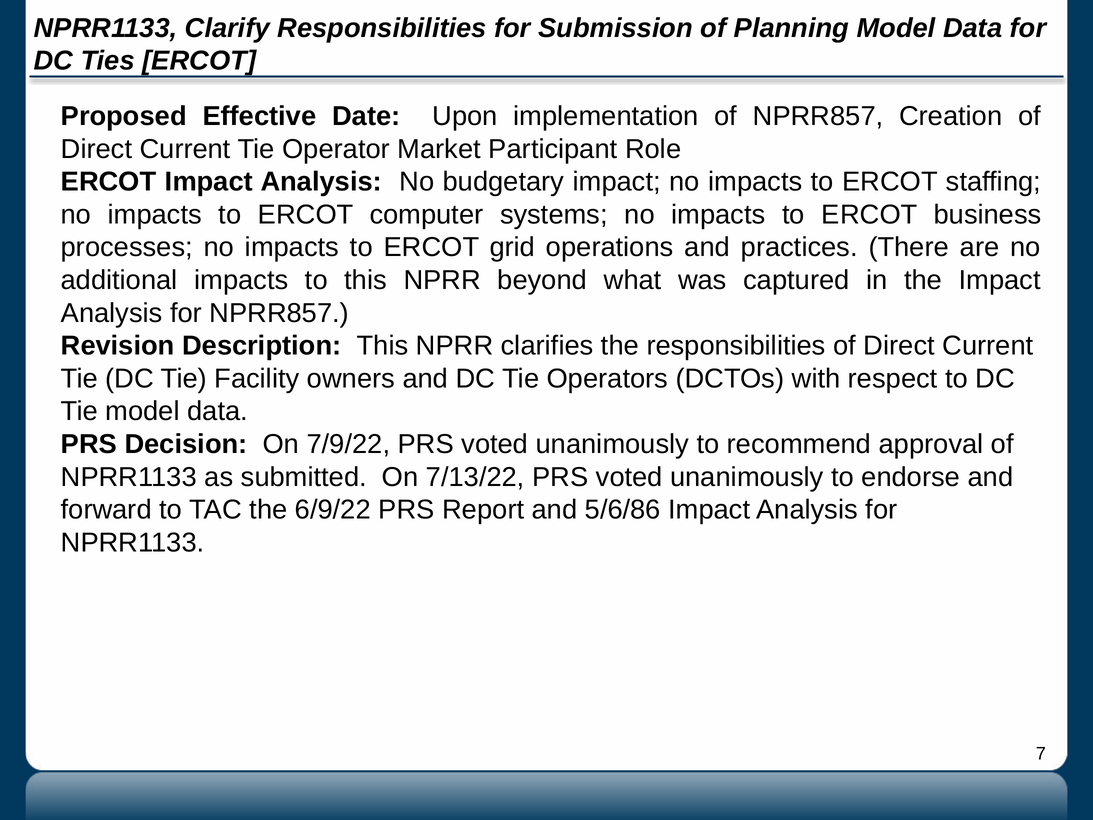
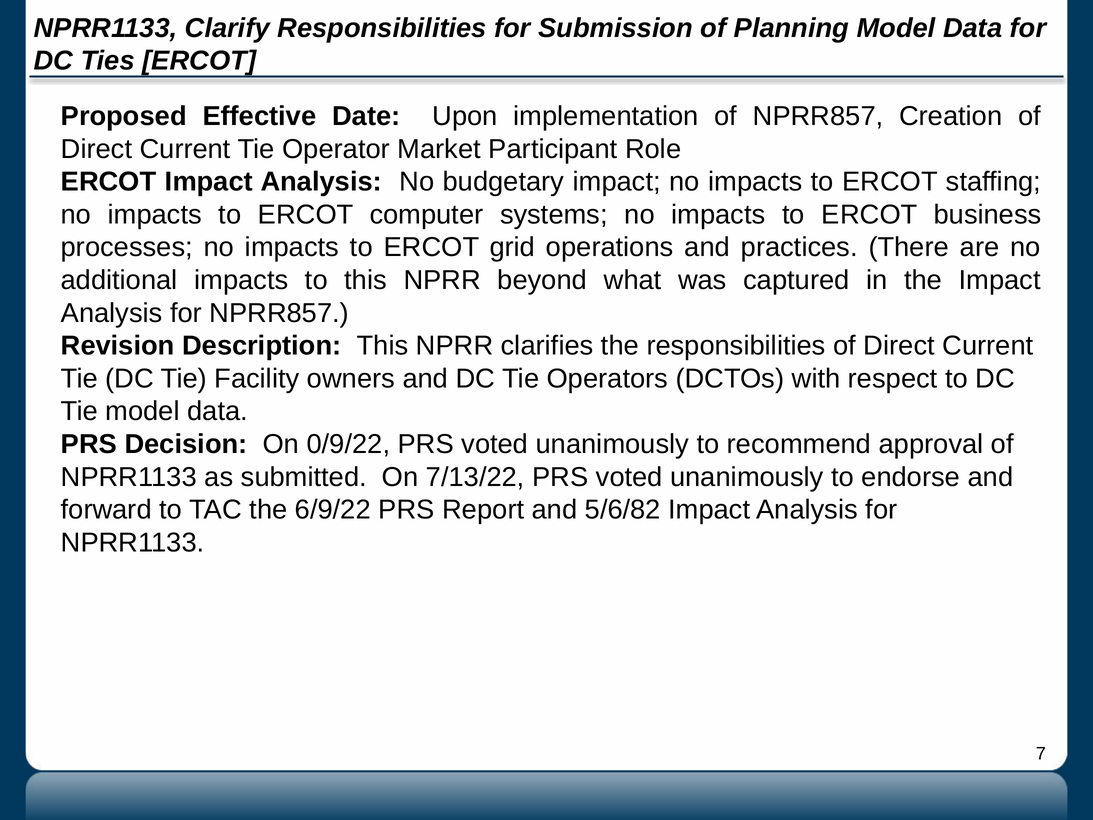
7/9/22: 7/9/22 -> 0/9/22
5/6/86: 5/6/86 -> 5/6/82
